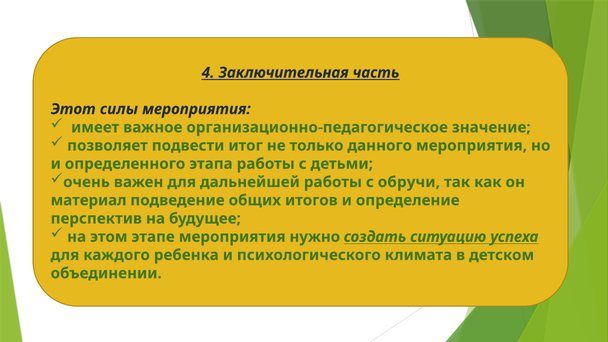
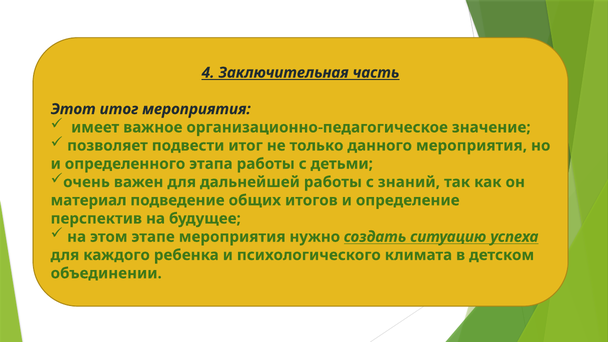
Этот силы: силы -> итог
обручи: обручи -> знаний
